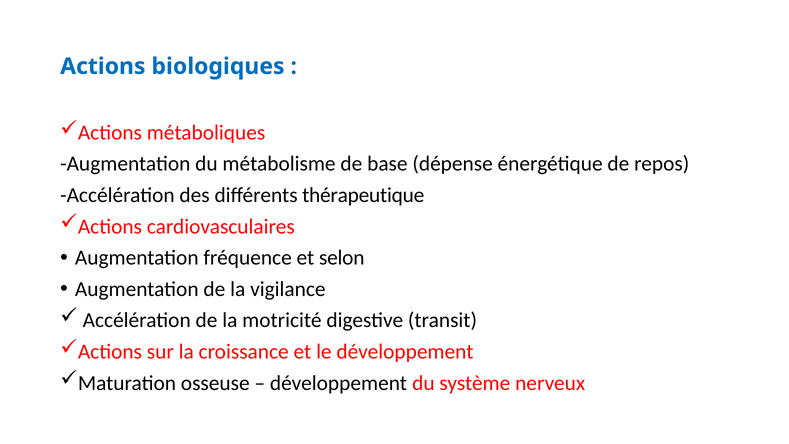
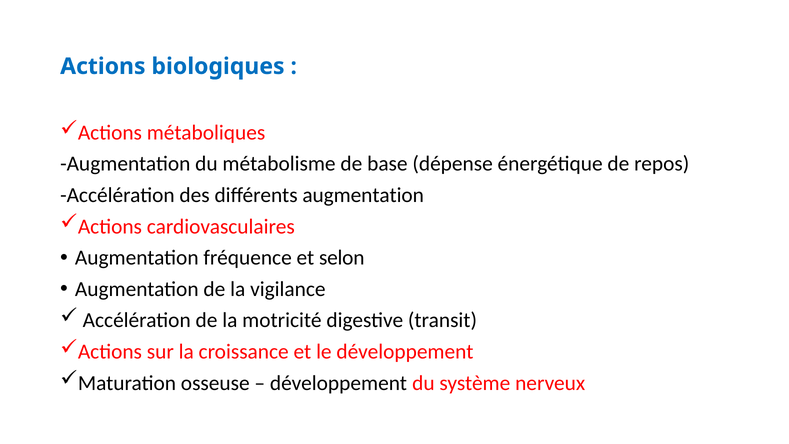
différents thérapeutique: thérapeutique -> augmentation
